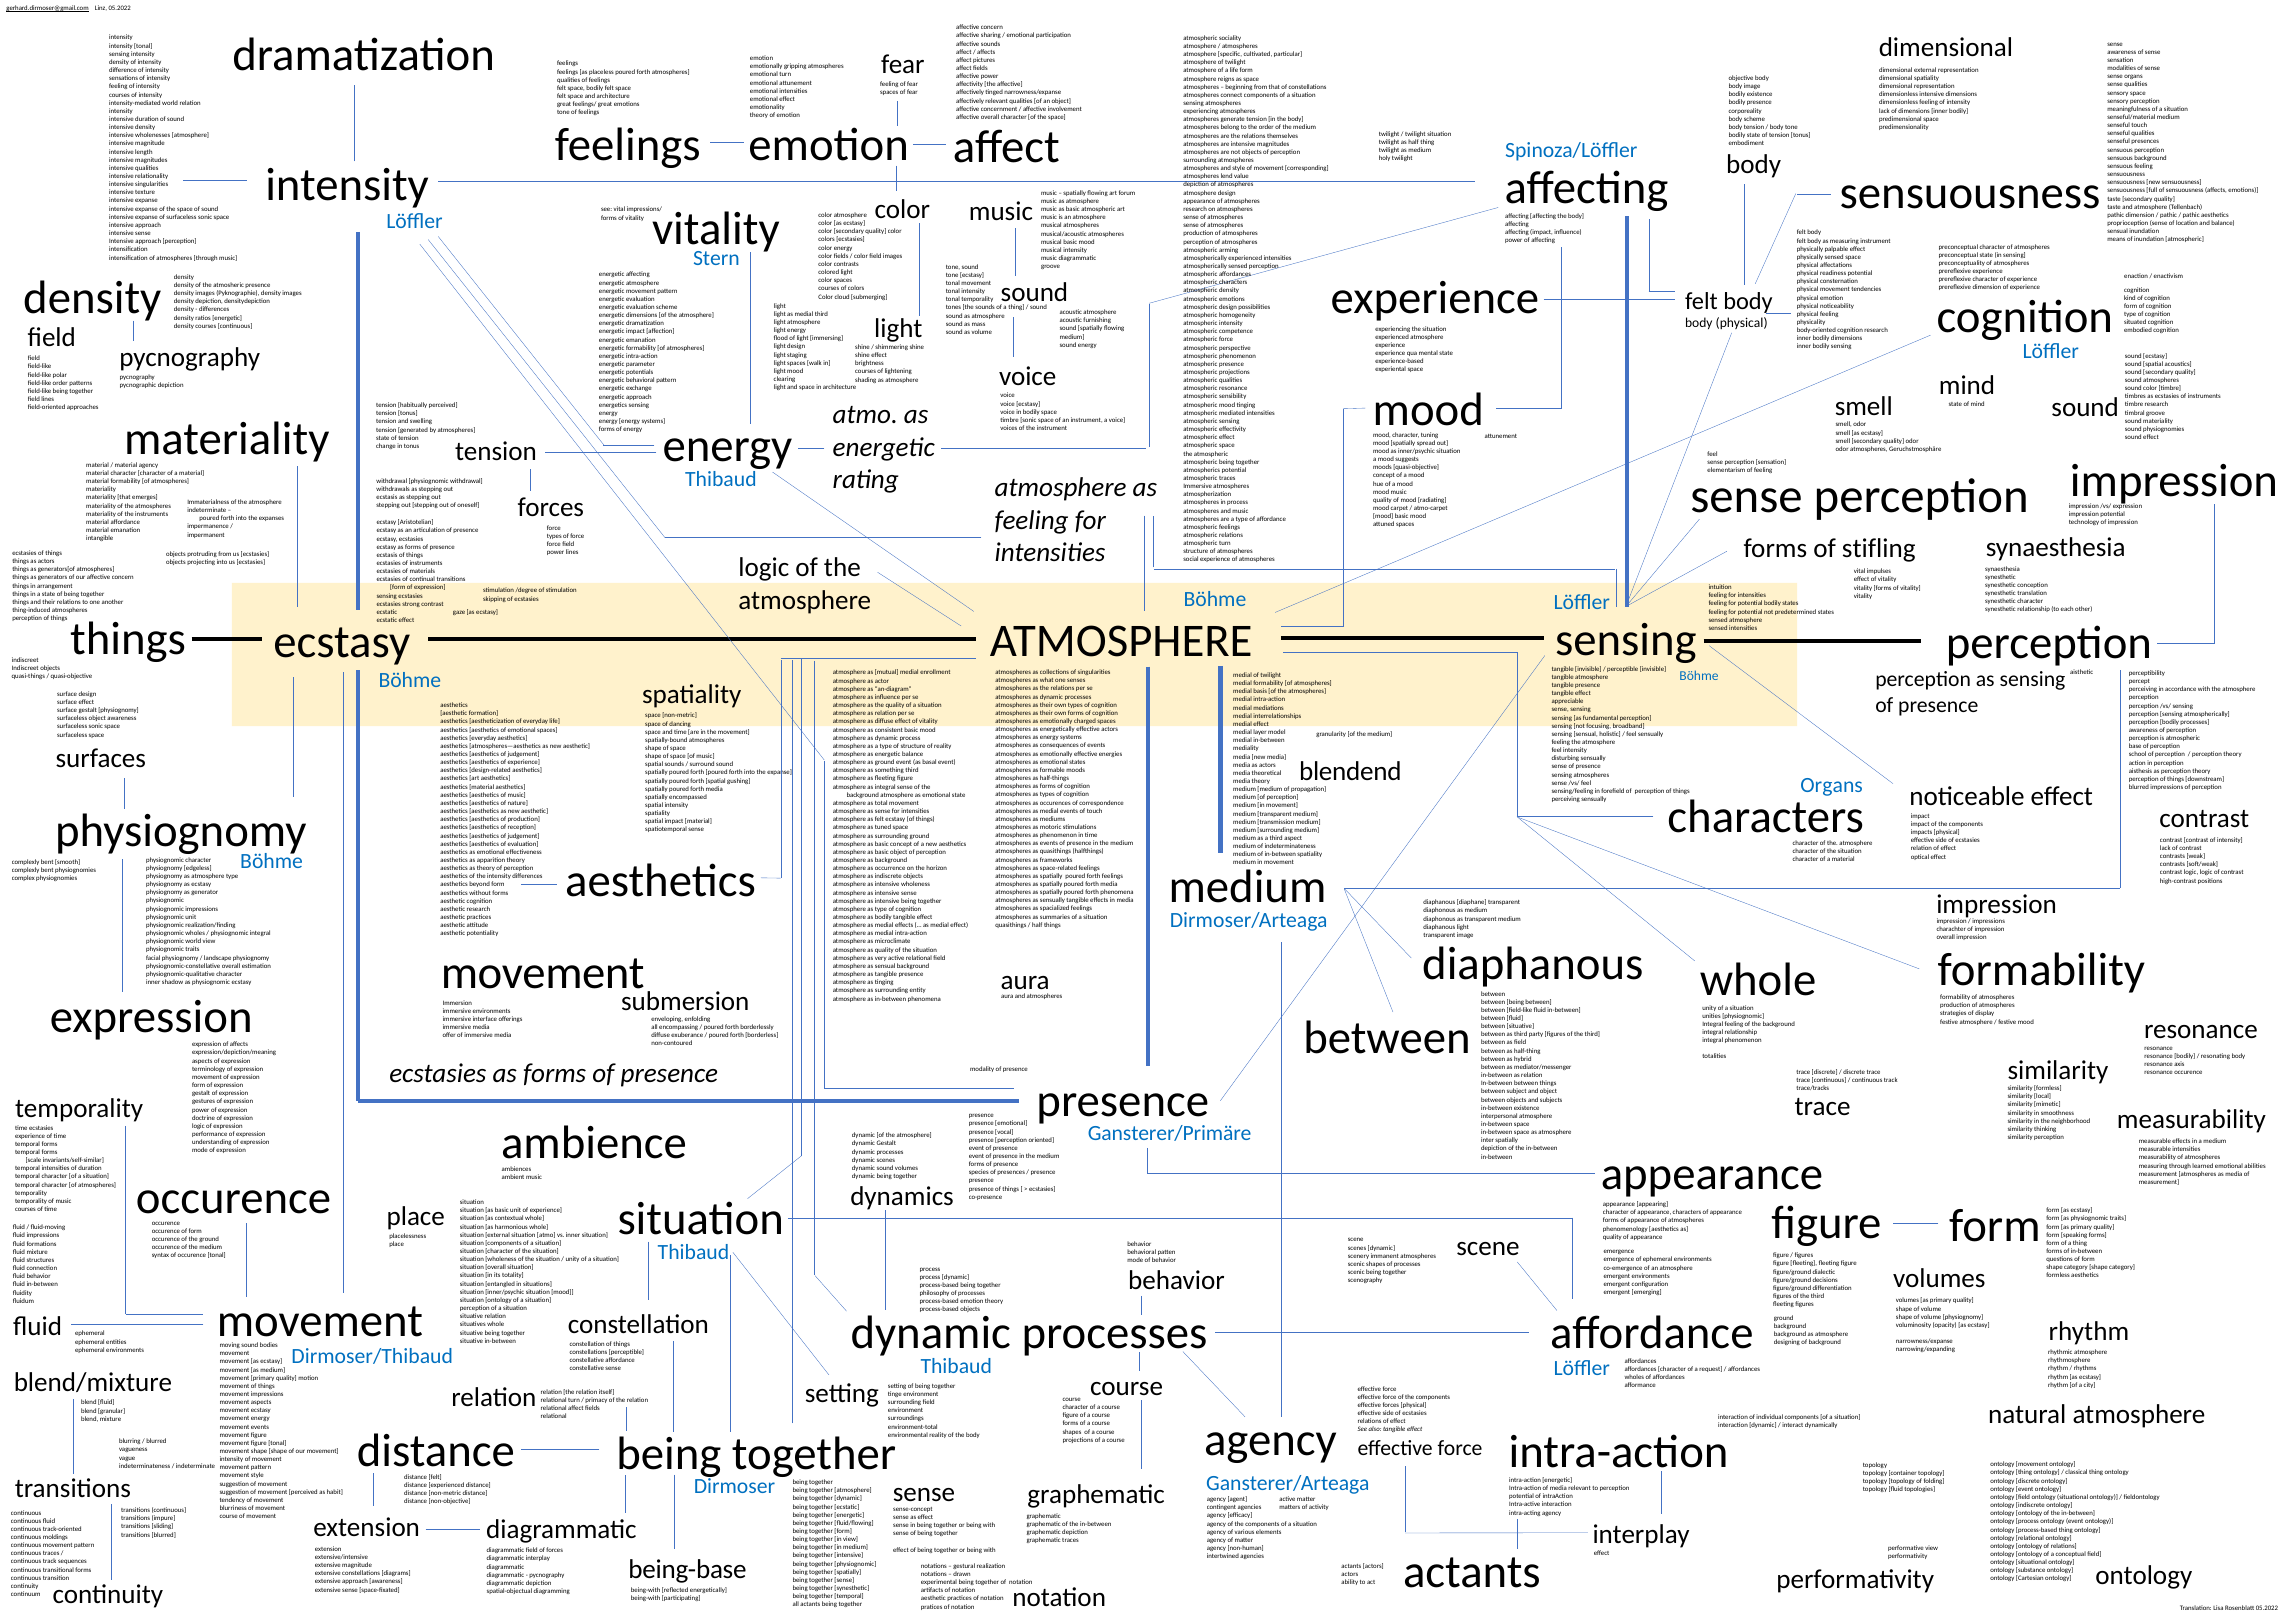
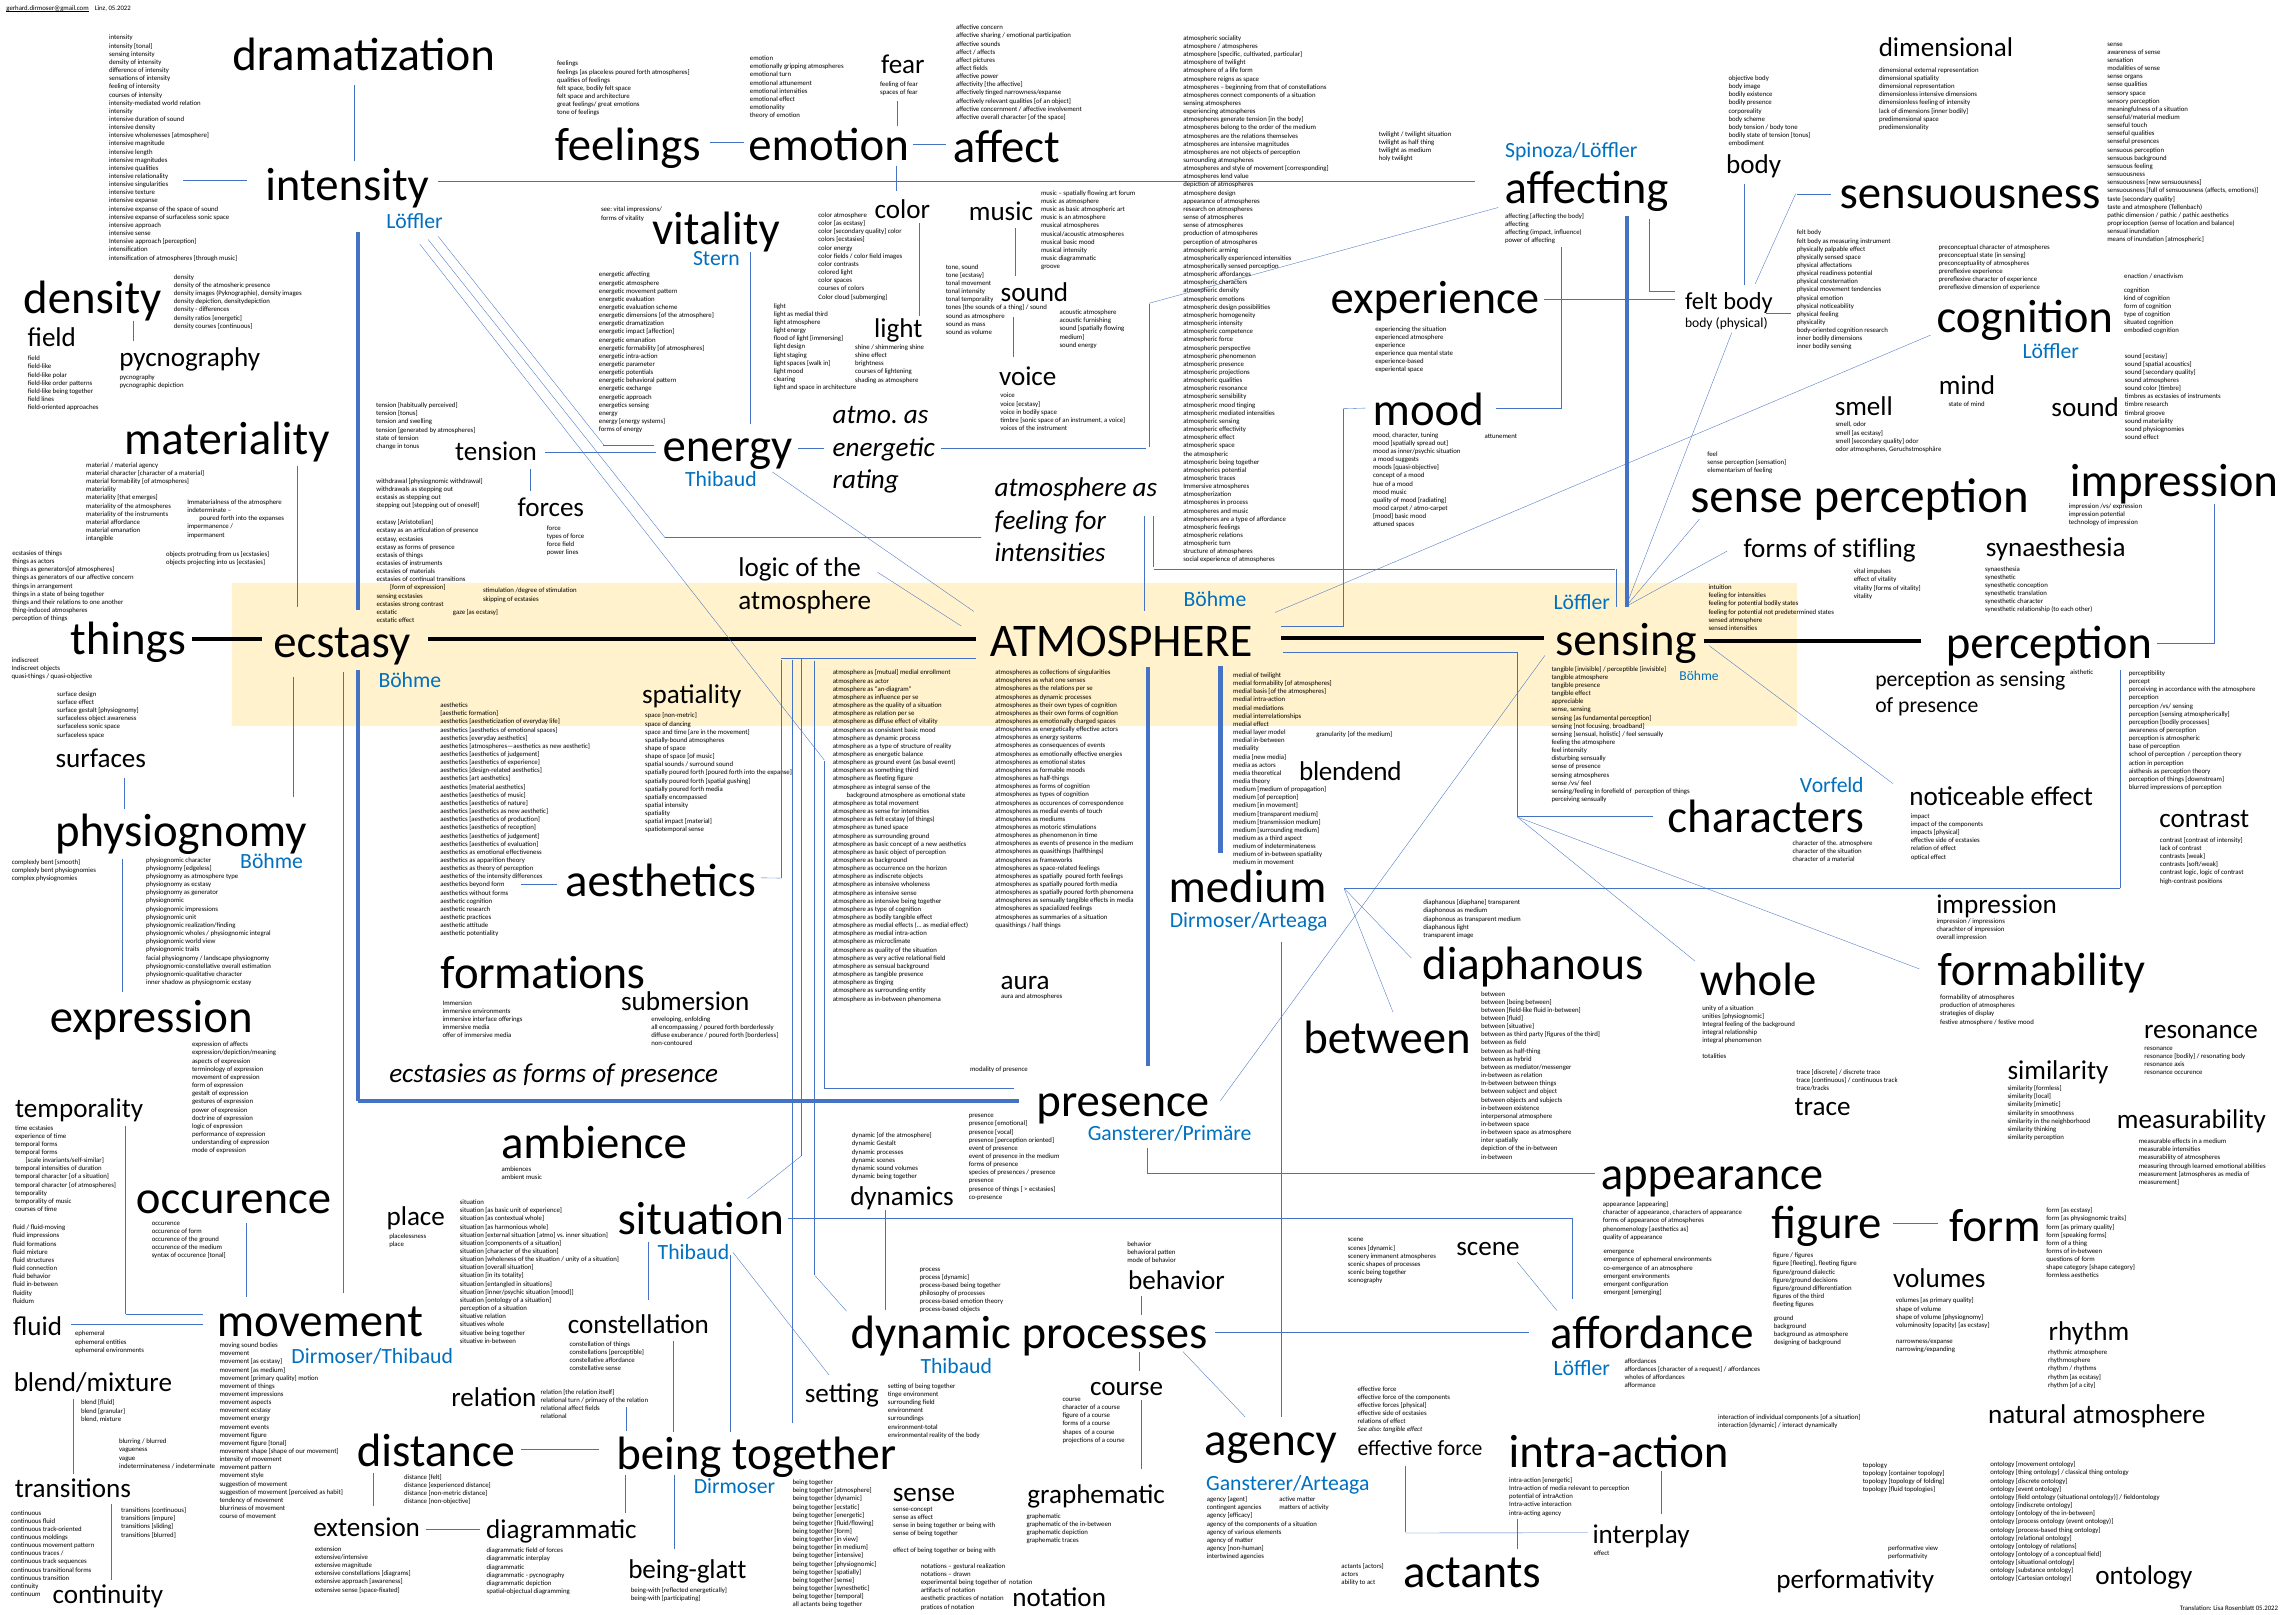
Organs at (1832, 785): Organs -> Vorfeld
movement at (543, 973): movement -> formations
being-base: being-base -> being-glatt
